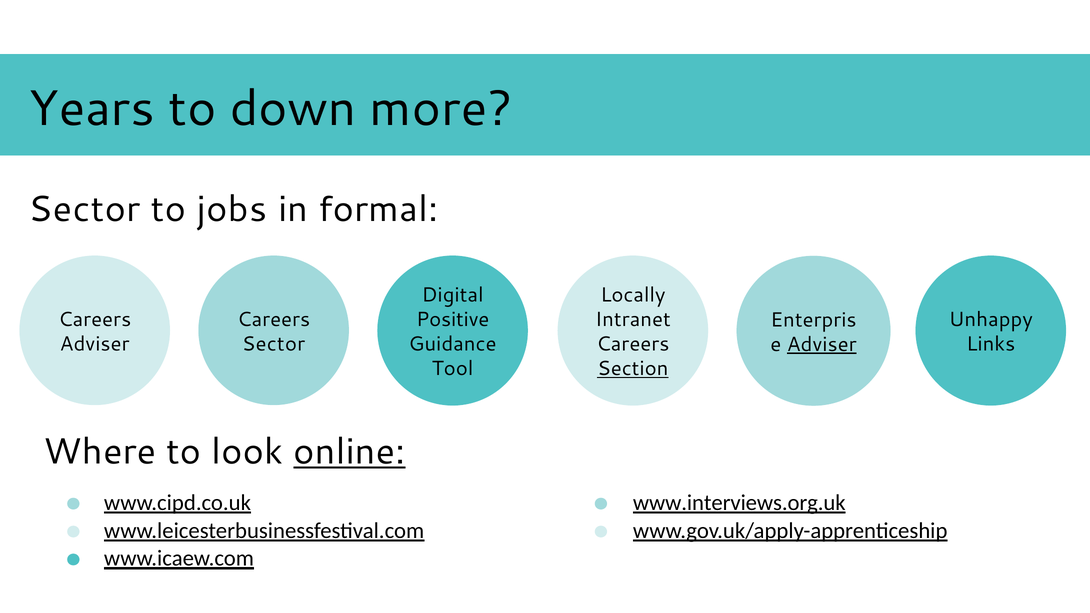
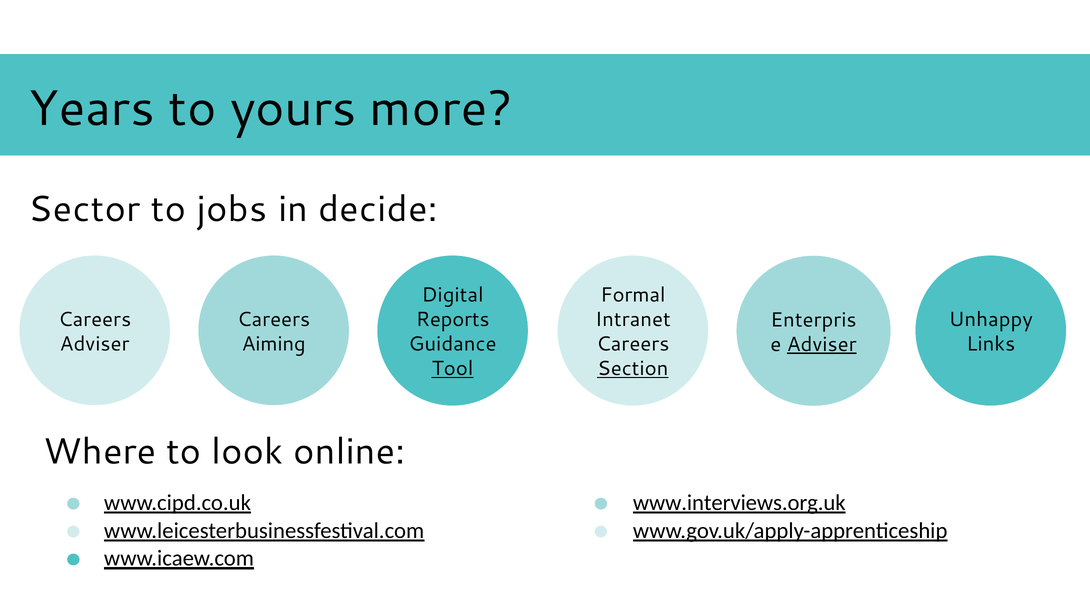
down: down -> yours
formal: formal -> decide
Locally: Locally -> Formal
Positive: Positive -> Reports
Sector at (273, 344): Sector -> Aiming
Tool underline: none -> present
online underline: present -> none
